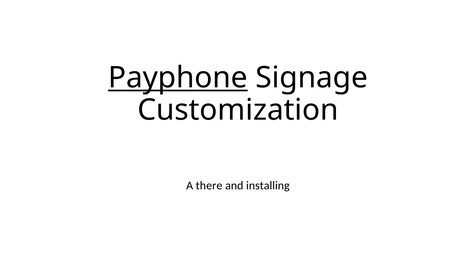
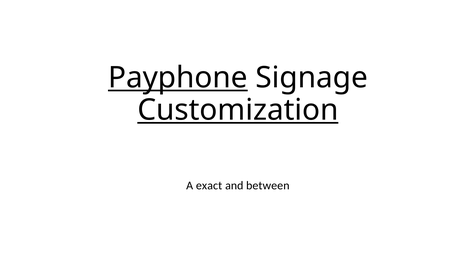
Customization underline: none -> present
there: there -> exact
installing: installing -> between
